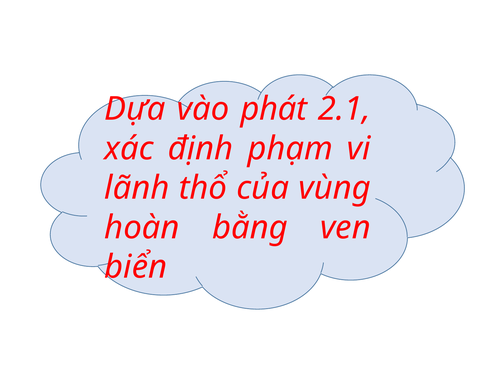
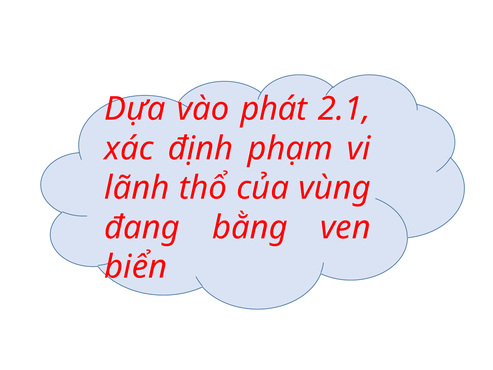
hoàn: hoàn -> đang
